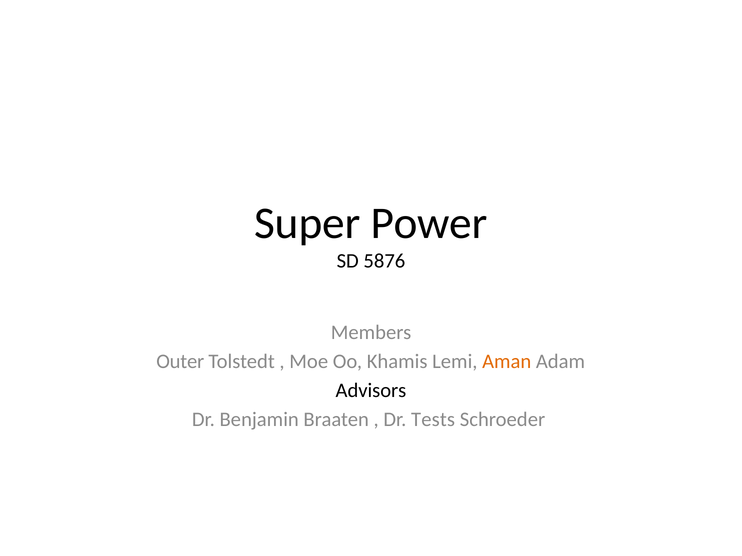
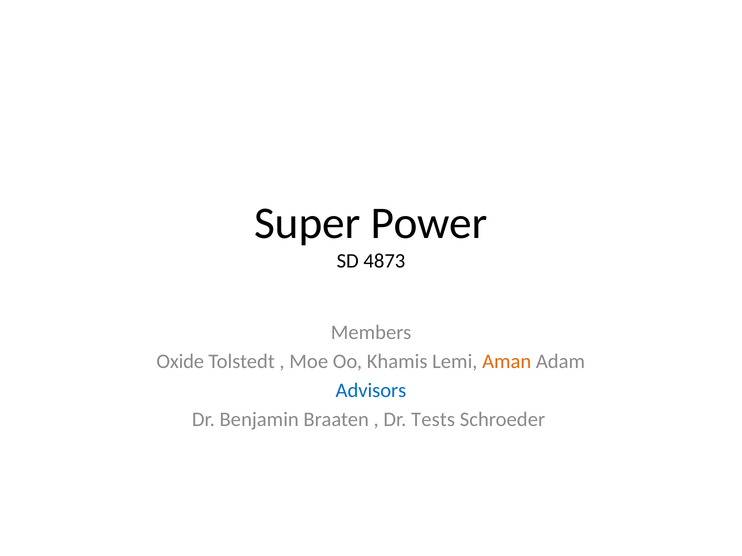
5876: 5876 -> 4873
Outer: Outer -> Oxide
Advisors colour: black -> blue
